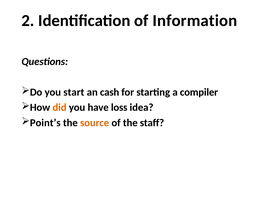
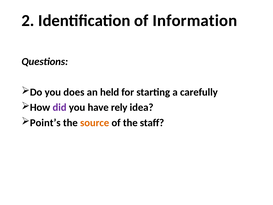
start: start -> does
cash: cash -> held
compiler: compiler -> carefully
did colour: orange -> purple
loss: loss -> rely
